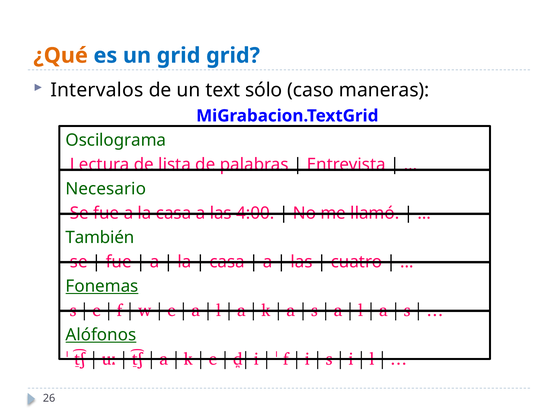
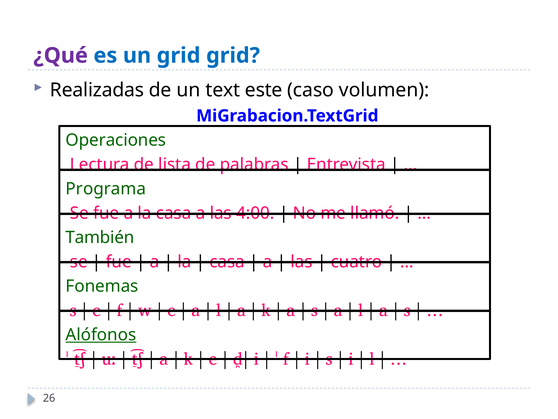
¿Qué colour: orange -> purple
Intervalos: Intervalos -> Realizadas
sólo: sólo -> este
maneras: maneras -> volumen
Oscilograma: Oscilograma -> Operaciones
Necesario: Necesario -> Programa
Fonemas underline: present -> none
